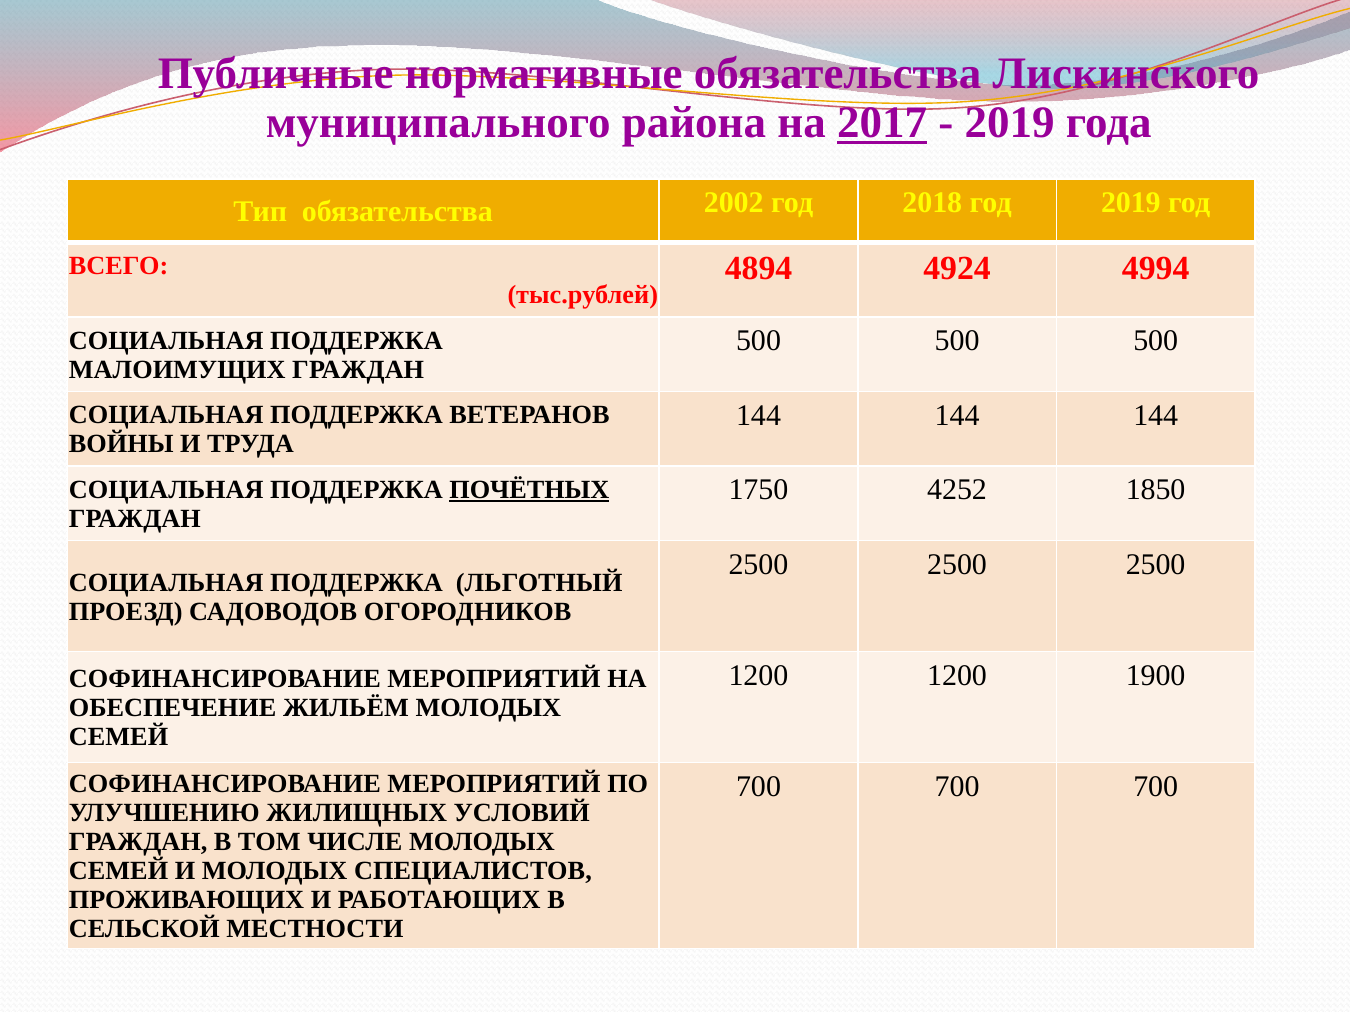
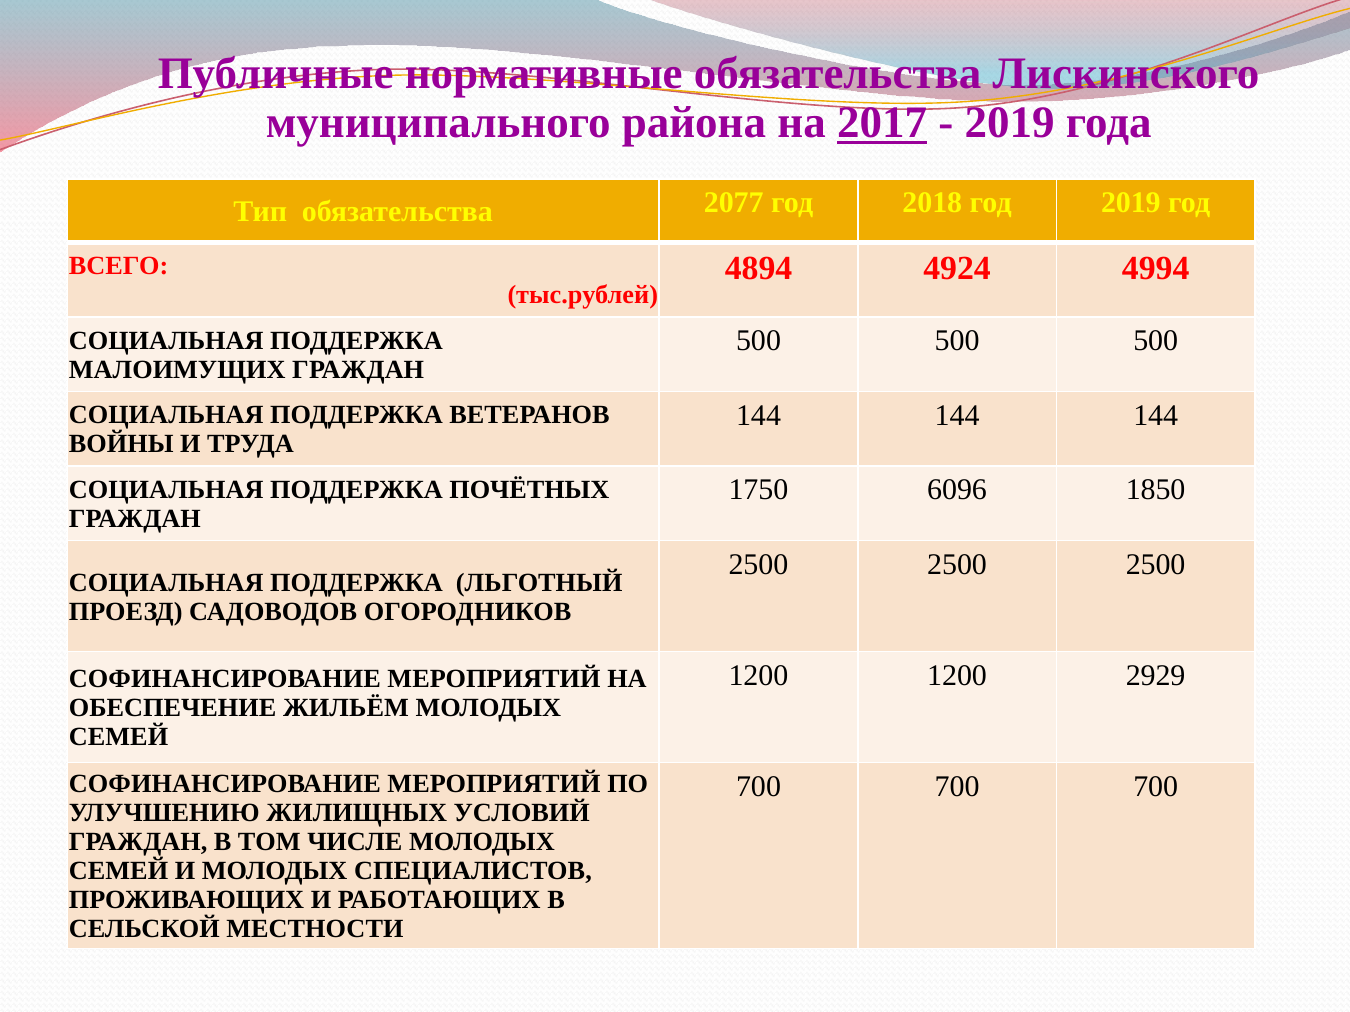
2002: 2002 -> 2077
4252: 4252 -> 6096
ПОЧЁТНЫХ underline: present -> none
1900: 1900 -> 2929
